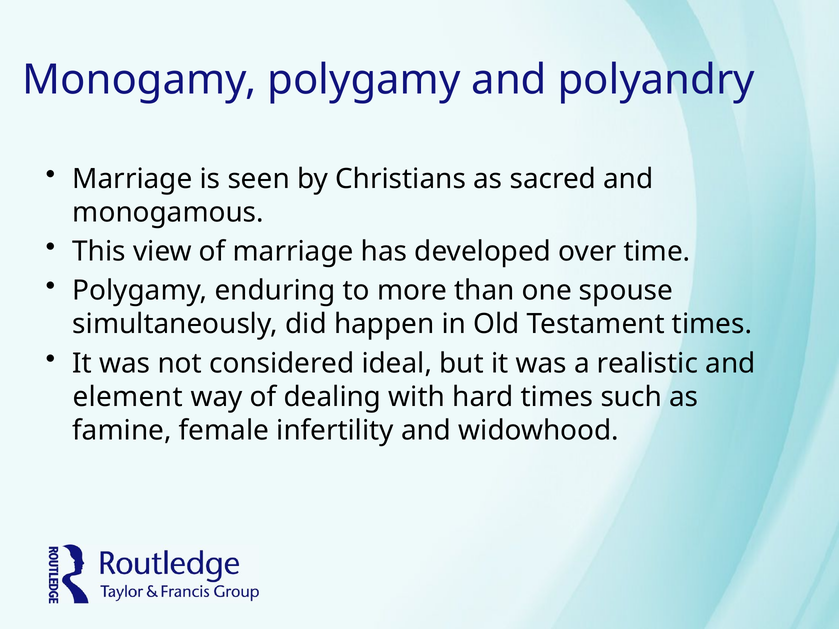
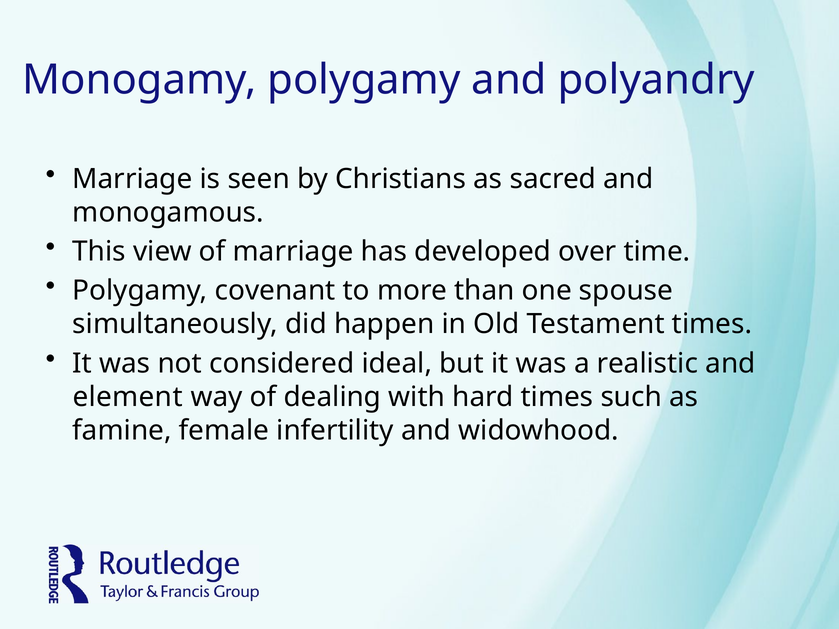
enduring: enduring -> covenant
